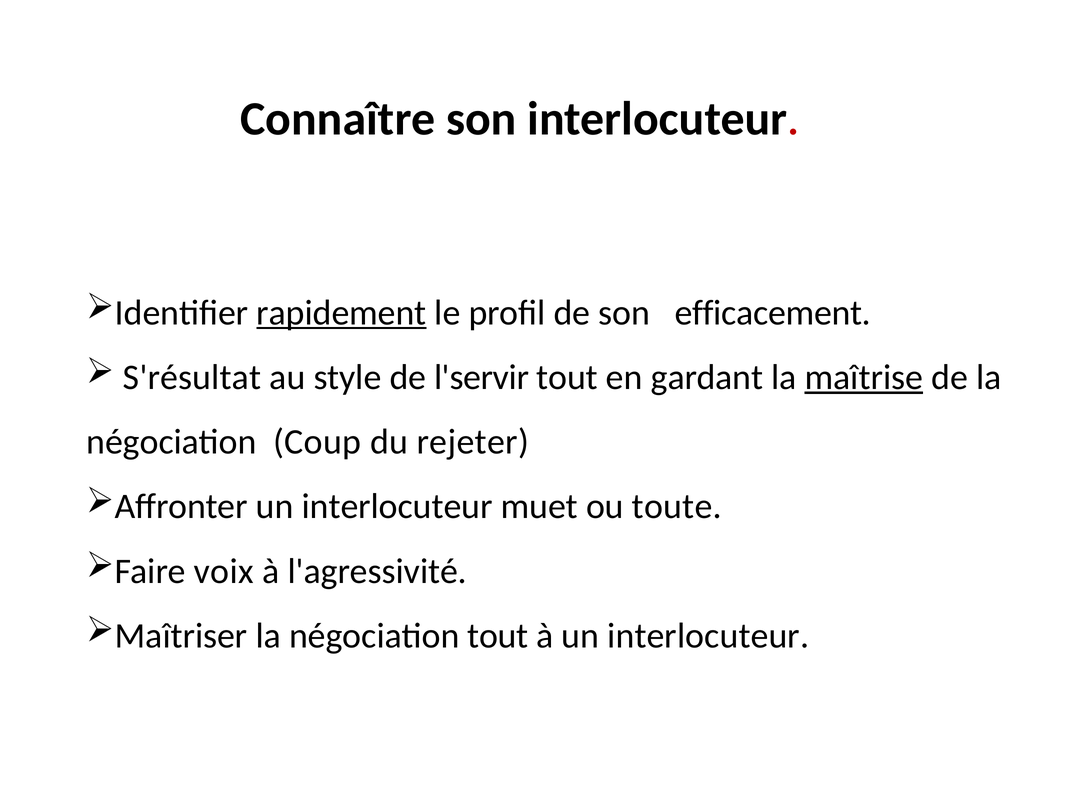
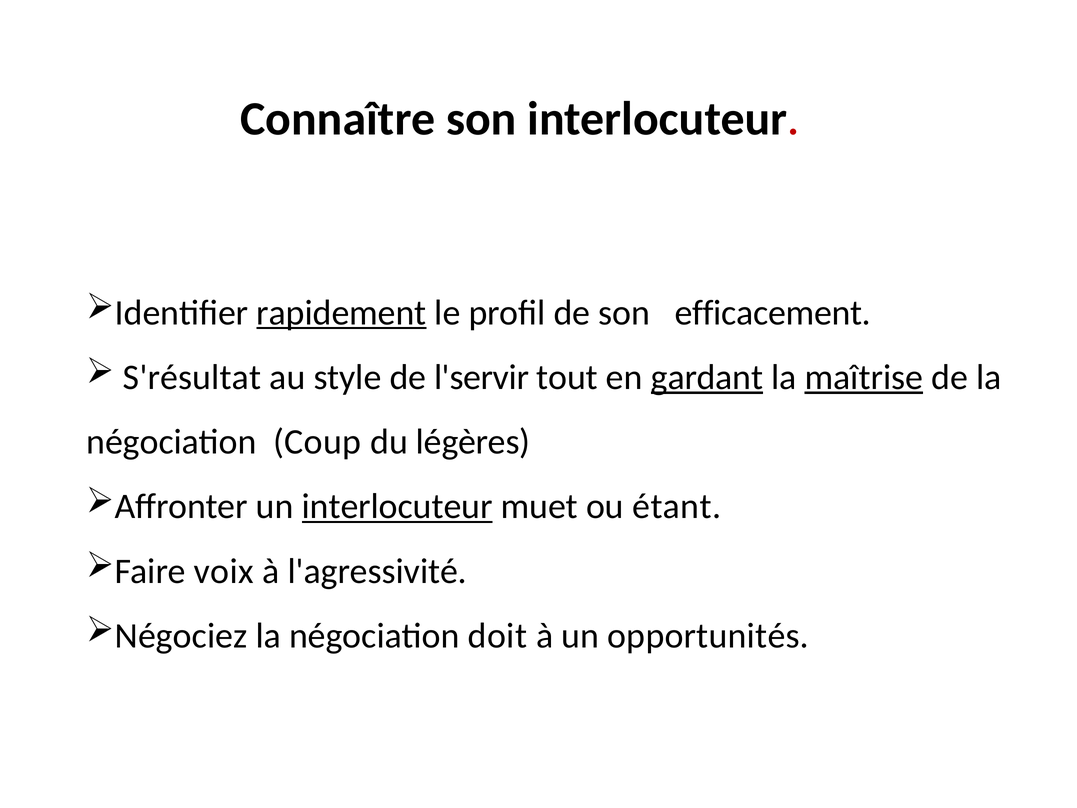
gardant underline: none -> present
rejeter: rejeter -> légères
interlocuteur at (397, 506) underline: none -> present
toute: toute -> étant
Maîtriser: Maîtriser -> Négociez
négociation tout: tout -> doit
à un interlocuteur: interlocuteur -> opportunités
